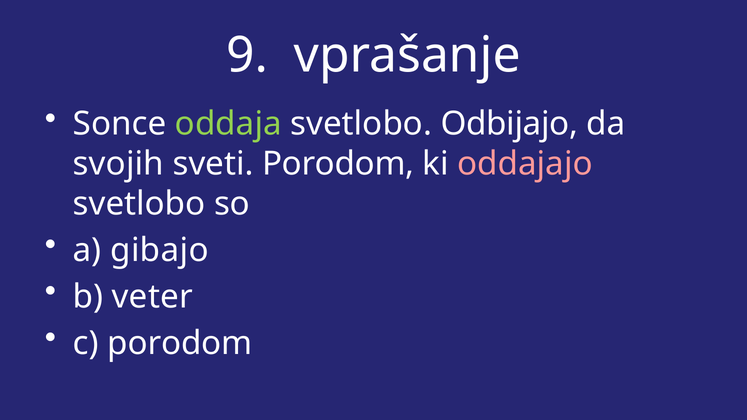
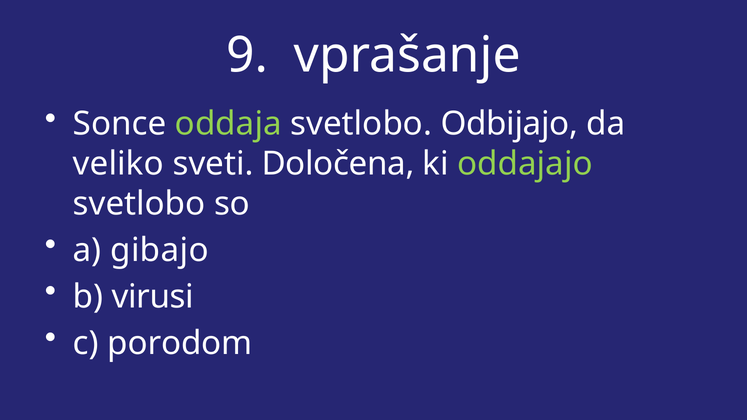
svojih: svojih -> veliko
sveti Porodom: Porodom -> Določena
oddajajo colour: pink -> light green
veter: veter -> virusi
